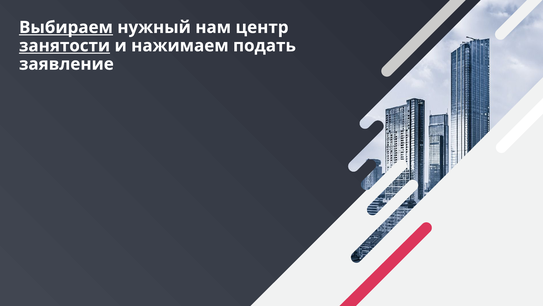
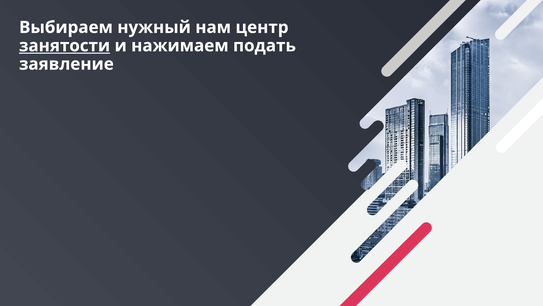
Выбираем underline: present -> none
